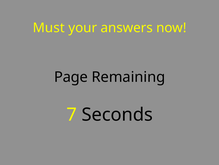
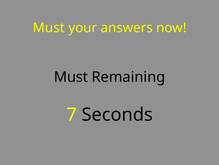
Page at (71, 77): Page -> Must
